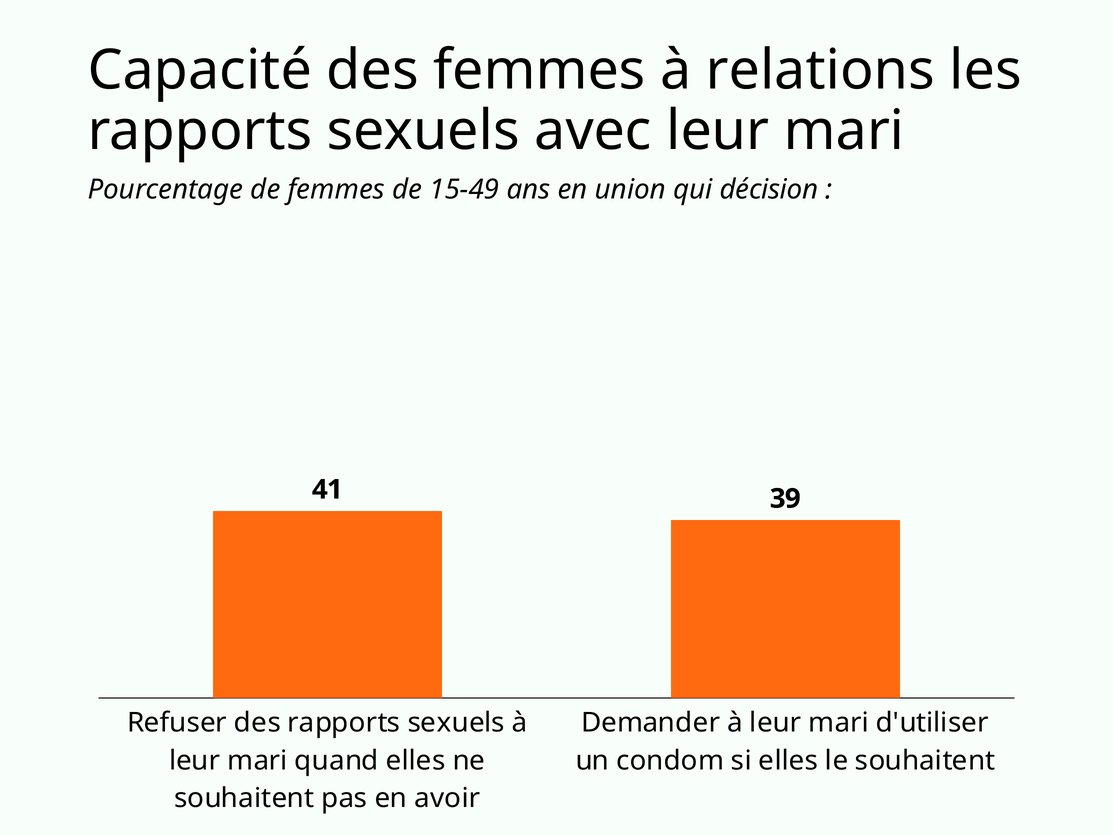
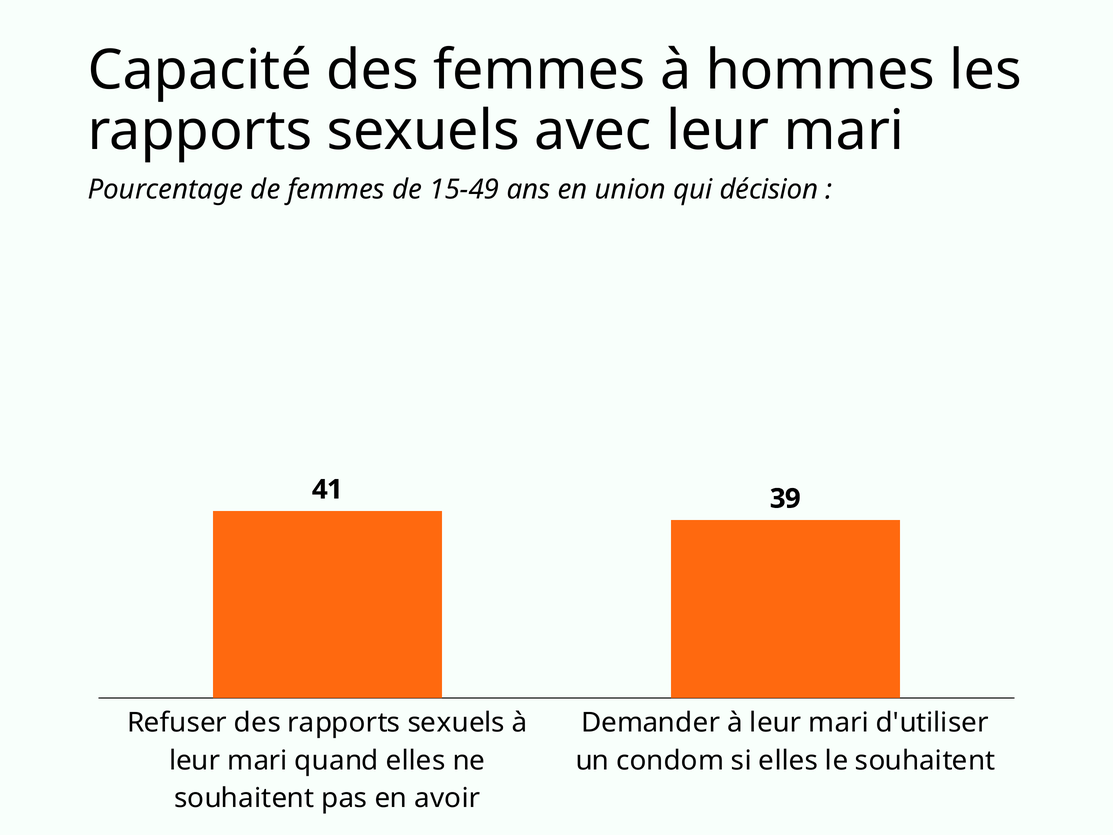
relations: relations -> hommes
